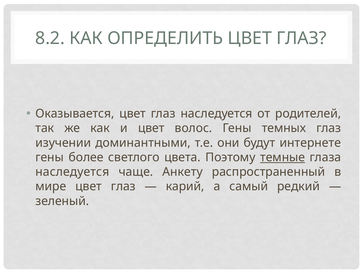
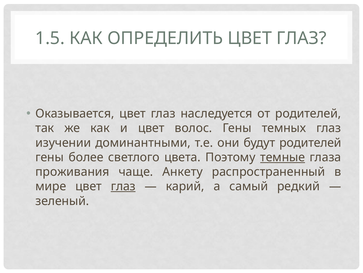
8.2: 8.2 -> 1.5
будут интернете: интернете -> родителей
наследуется at (72, 171): наследуется -> проживания
глаз at (123, 186) underline: none -> present
